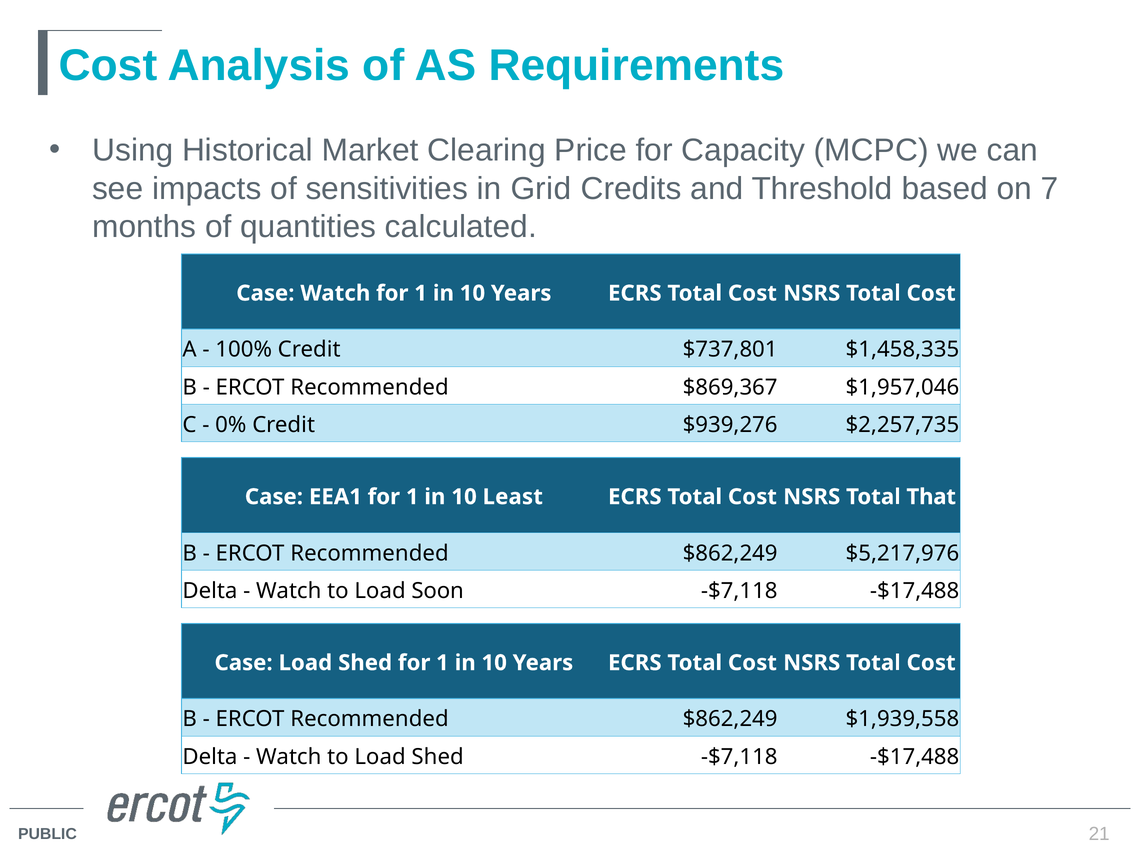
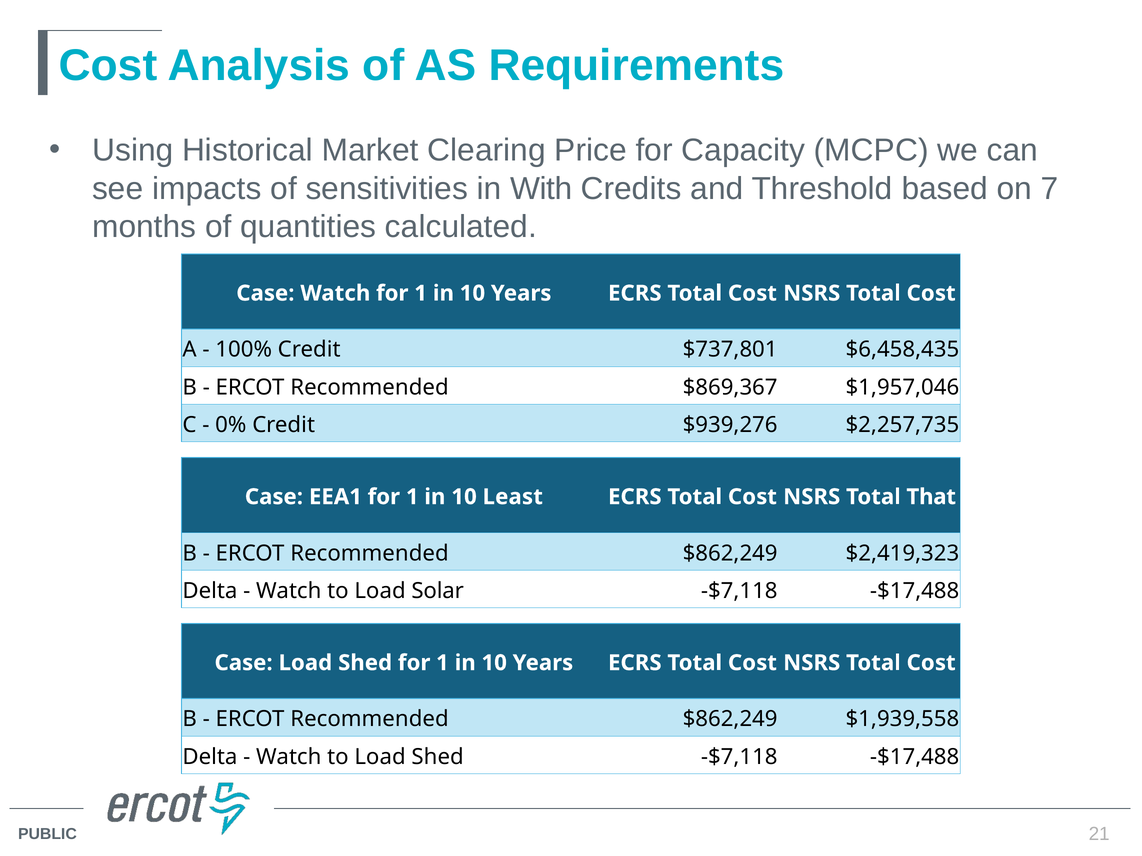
Grid: Grid -> With
$1,458,335: $1,458,335 -> $6,458,435
$5,217,976: $5,217,976 -> $2,419,323
Soon: Soon -> Solar
